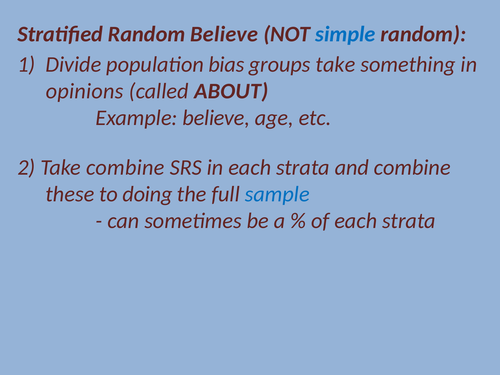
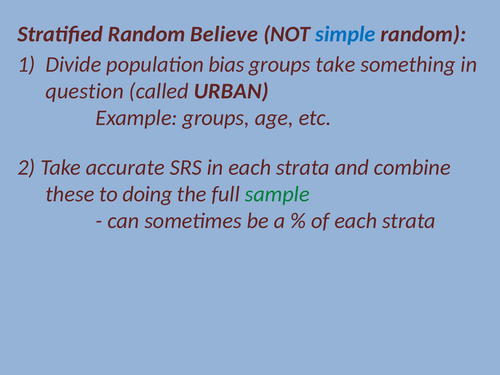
opinions: opinions -> question
ABOUT: ABOUT -> URBAN
Example believe: believe -> groups
Take combine: combine -> accurate
sample colour: blue -> green
